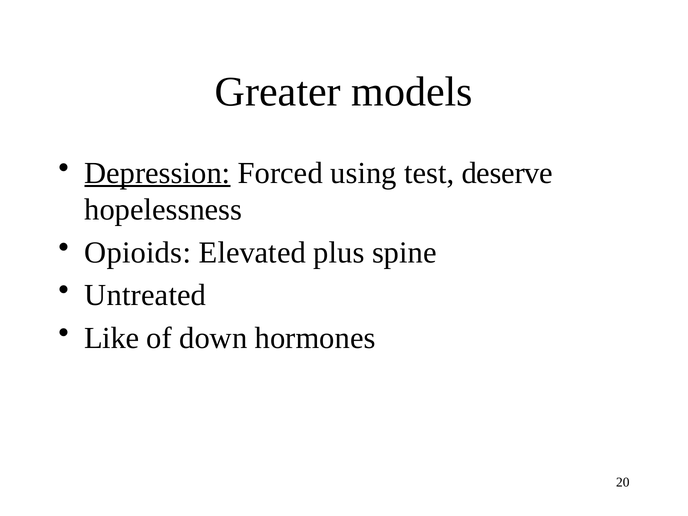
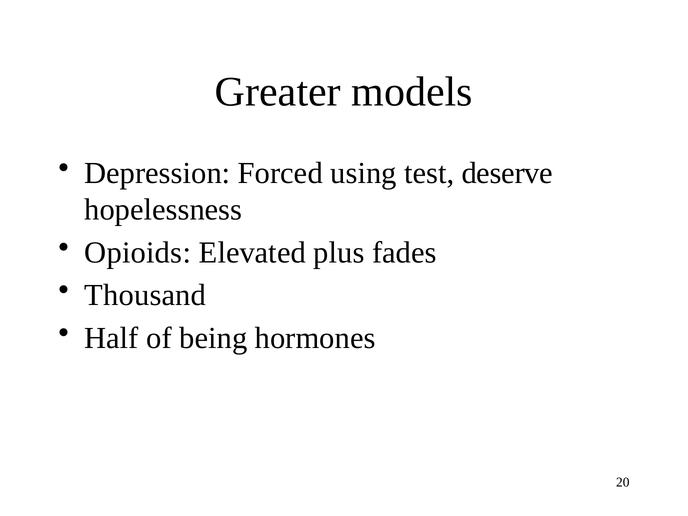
Depression underline: present -> none
spine: spine -> fades
Untreated: Untreated -> Thousand
Like: Like -> Half
down: down -> being
